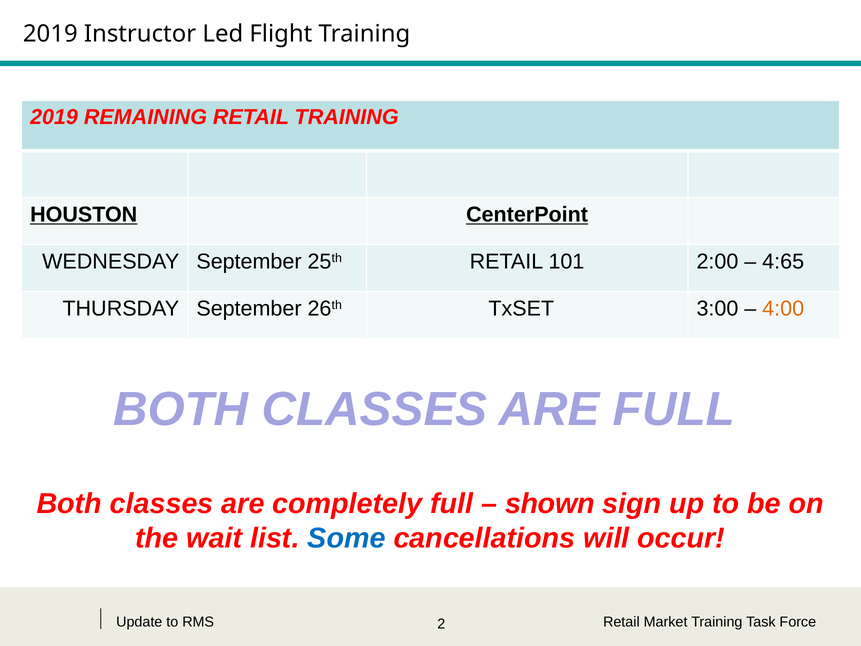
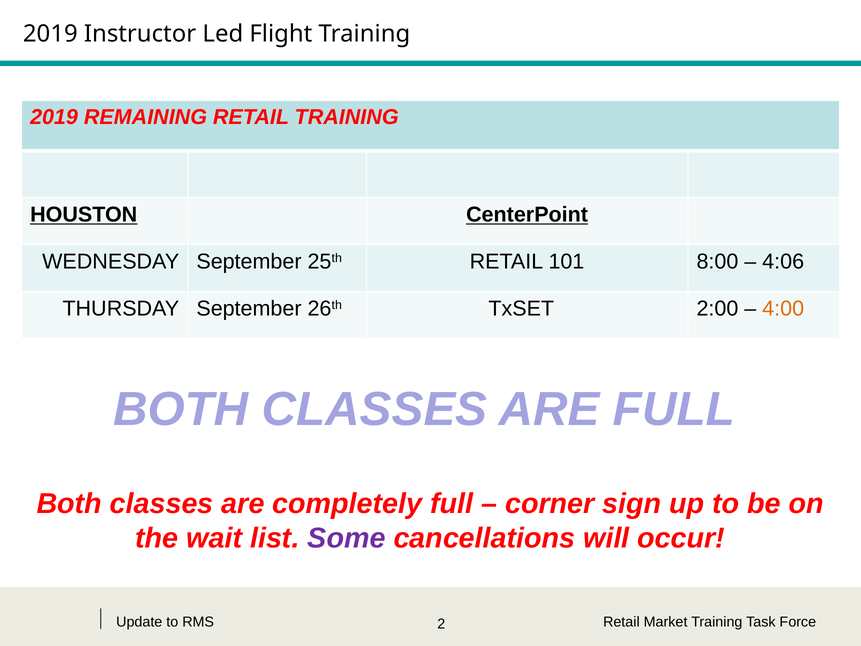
2:00: 2:00 -> 8:00
4:65: 4:65 -> 4:06
3:00: 3:00 -> 2:00
shown: shown -> corner
Some colour: blue -> purple
